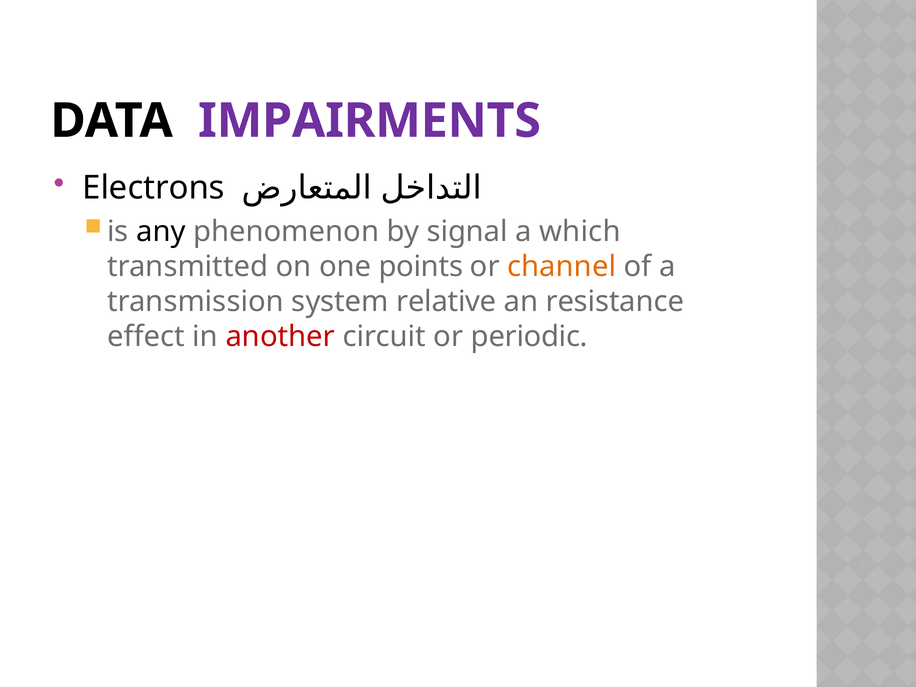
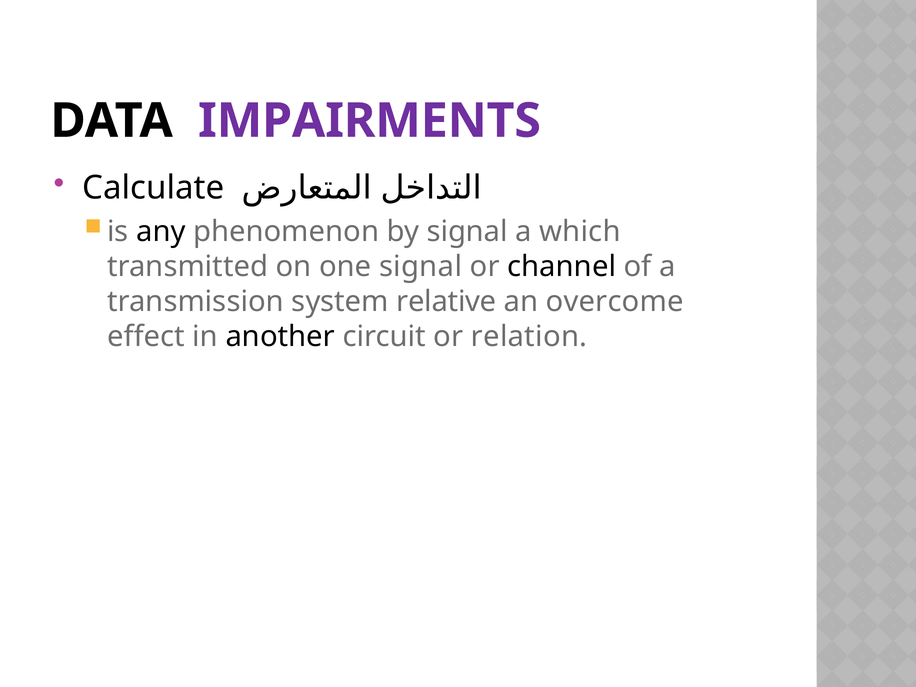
Electrons: Electrons -> Calculate
one points: points -> signal
channel colour: orange -> black
resistance: resistance -> overcome
another colour: red -> black
periodic: periodic -> relation
